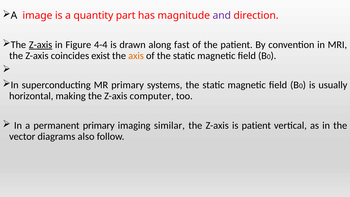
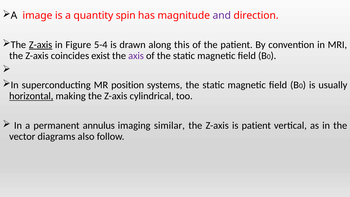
part: part -> spin
4-4: 4-4 -> 5-4
fast: fast -> this
axis colour: orange -> purple
MR primary: primary -> position
horizontal underline: none -> present
computer: computer -> cylindrical
permanent primary: primary -> annulus
